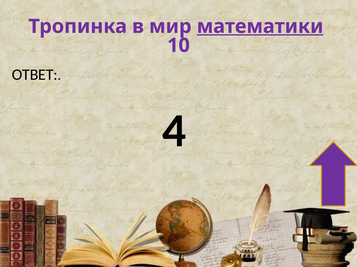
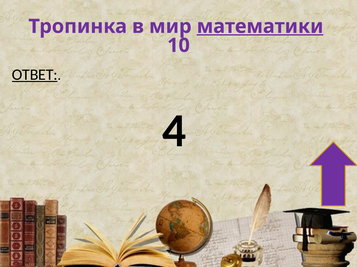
ОТВЕТ underline: none -> present
